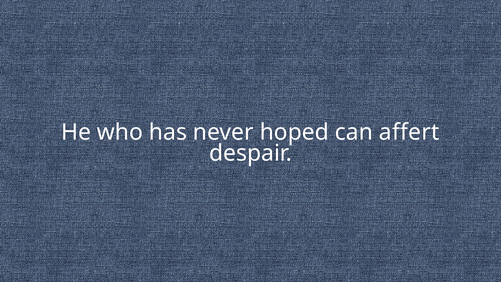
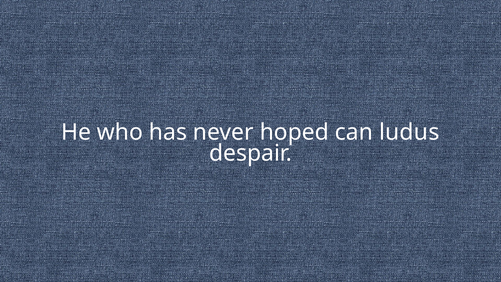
affert: affert -> ludus
